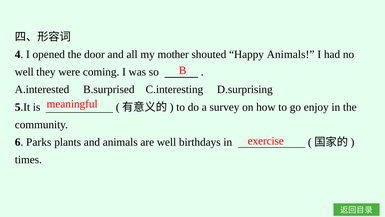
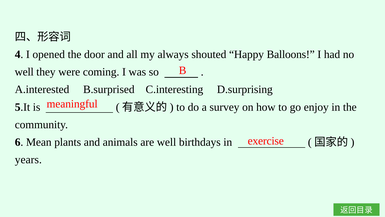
mother: mother -> always
Happy Animals: Animals -> Balloons
Parks: Parks -> Mean
times: times -> years
